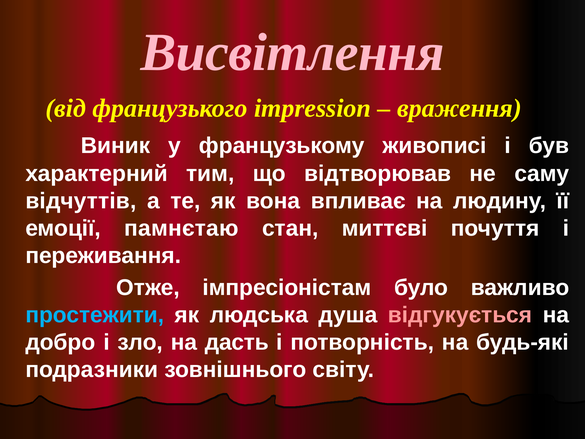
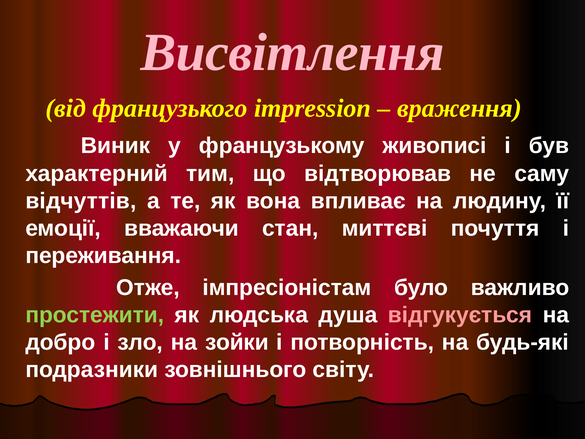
памнєтаю: памнєтаю -> вважаючи
простежити colour: light blue -> light green
дасть: дасть -> зойки
